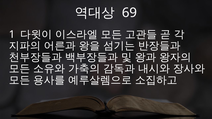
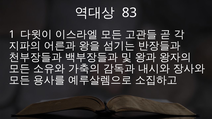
69: 69 -> 83
